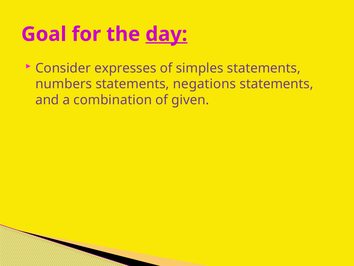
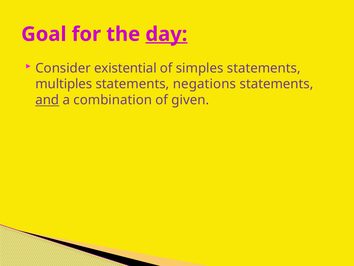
expresses: expresses -> existential
numbers: numbers -> multiples
and underline: none -> present
